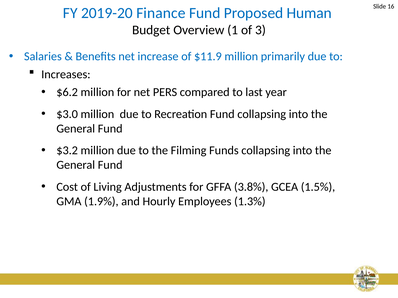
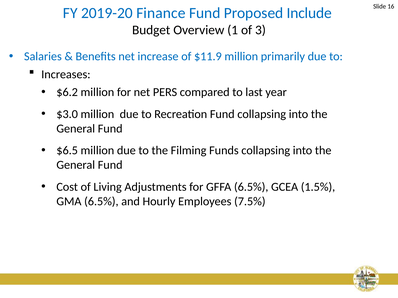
Human: Human -> Include
$3.2: $3.2 -> $6.5
GFFA 3.8%: 3.8% -> 6.5%
GMA 1.9%: 1.9% -> 6.5%
1.3%: 1.3% -> 7.5%
